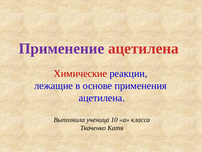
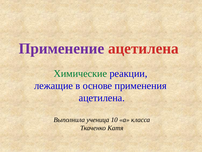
Химические colour: red -> green
